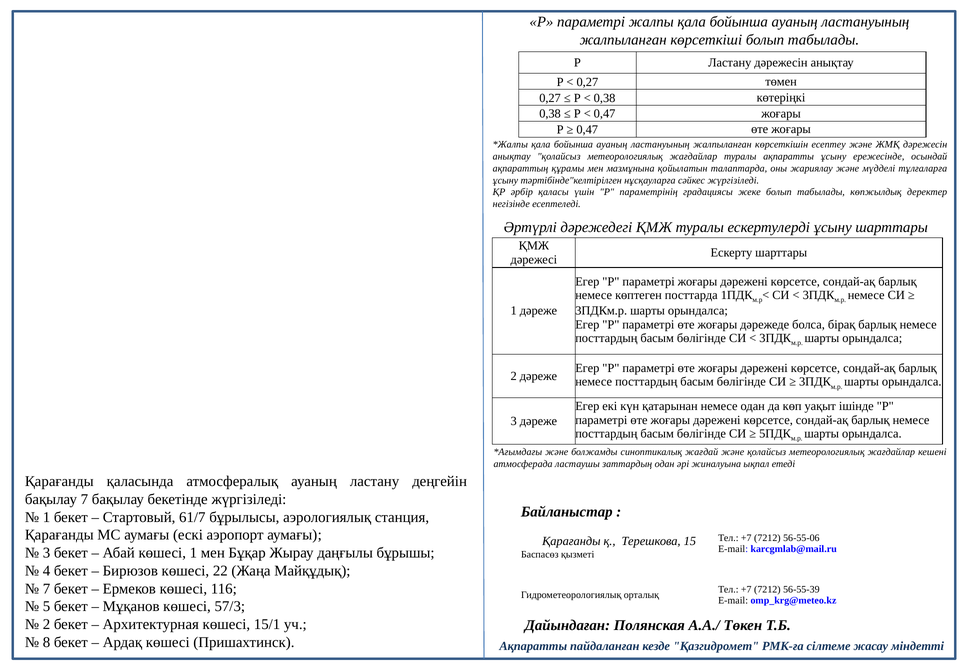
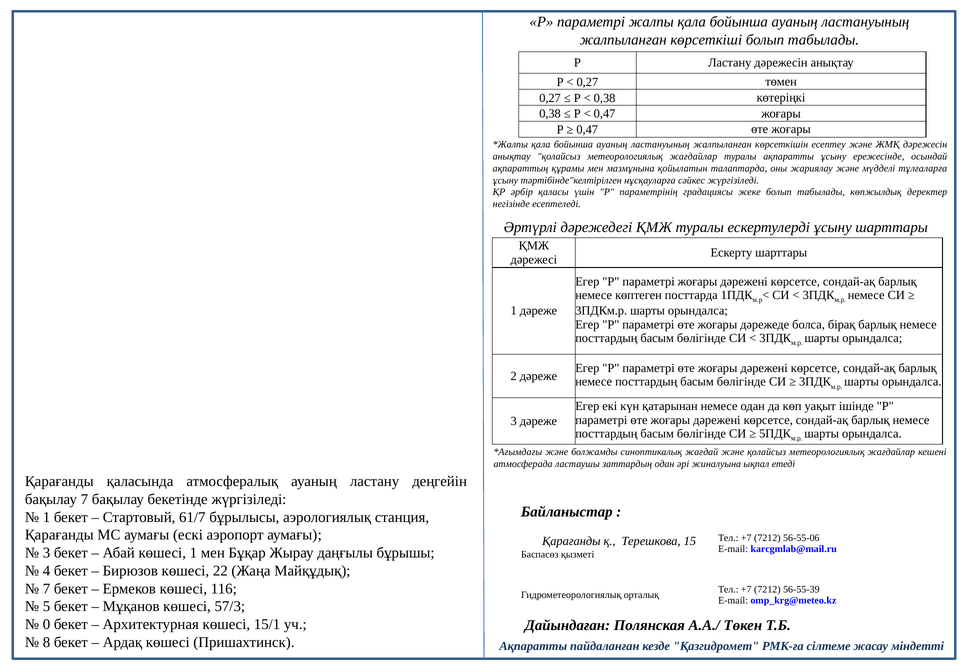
2 at (47, 625): 2 -> 0
